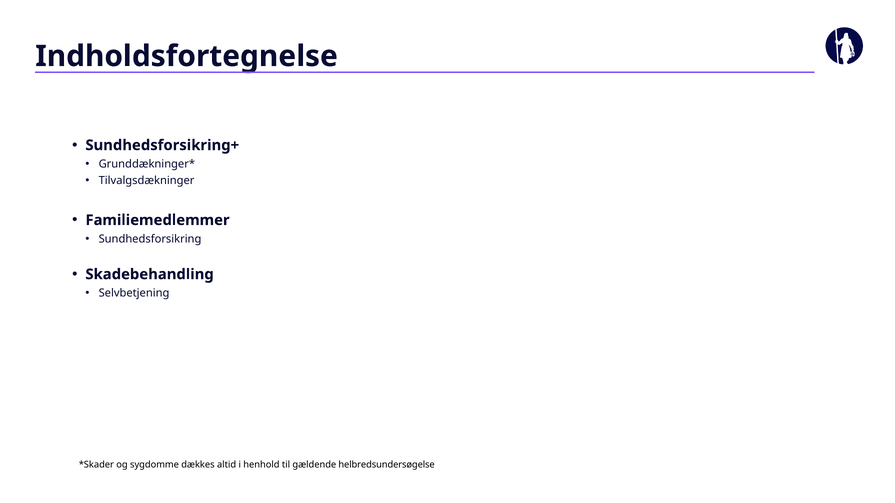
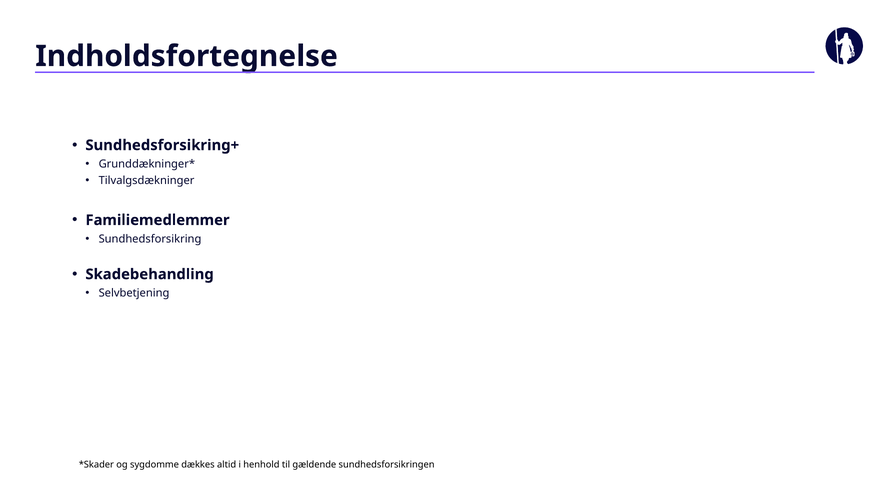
helbredsundersøgelse: helbredsundersøgelse -> sundhedsforsikringen
